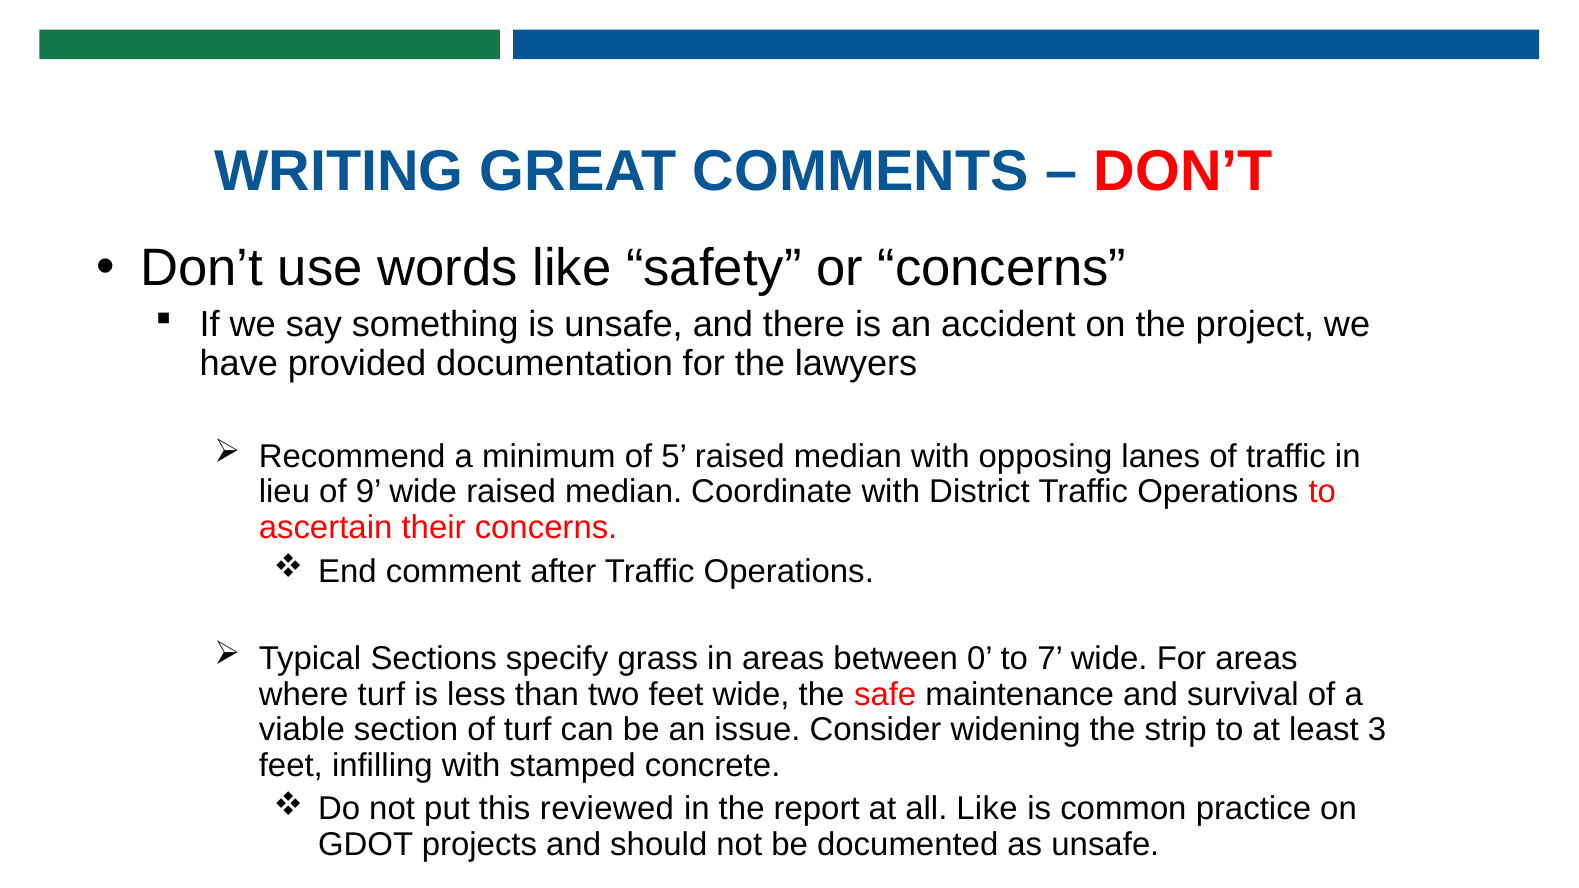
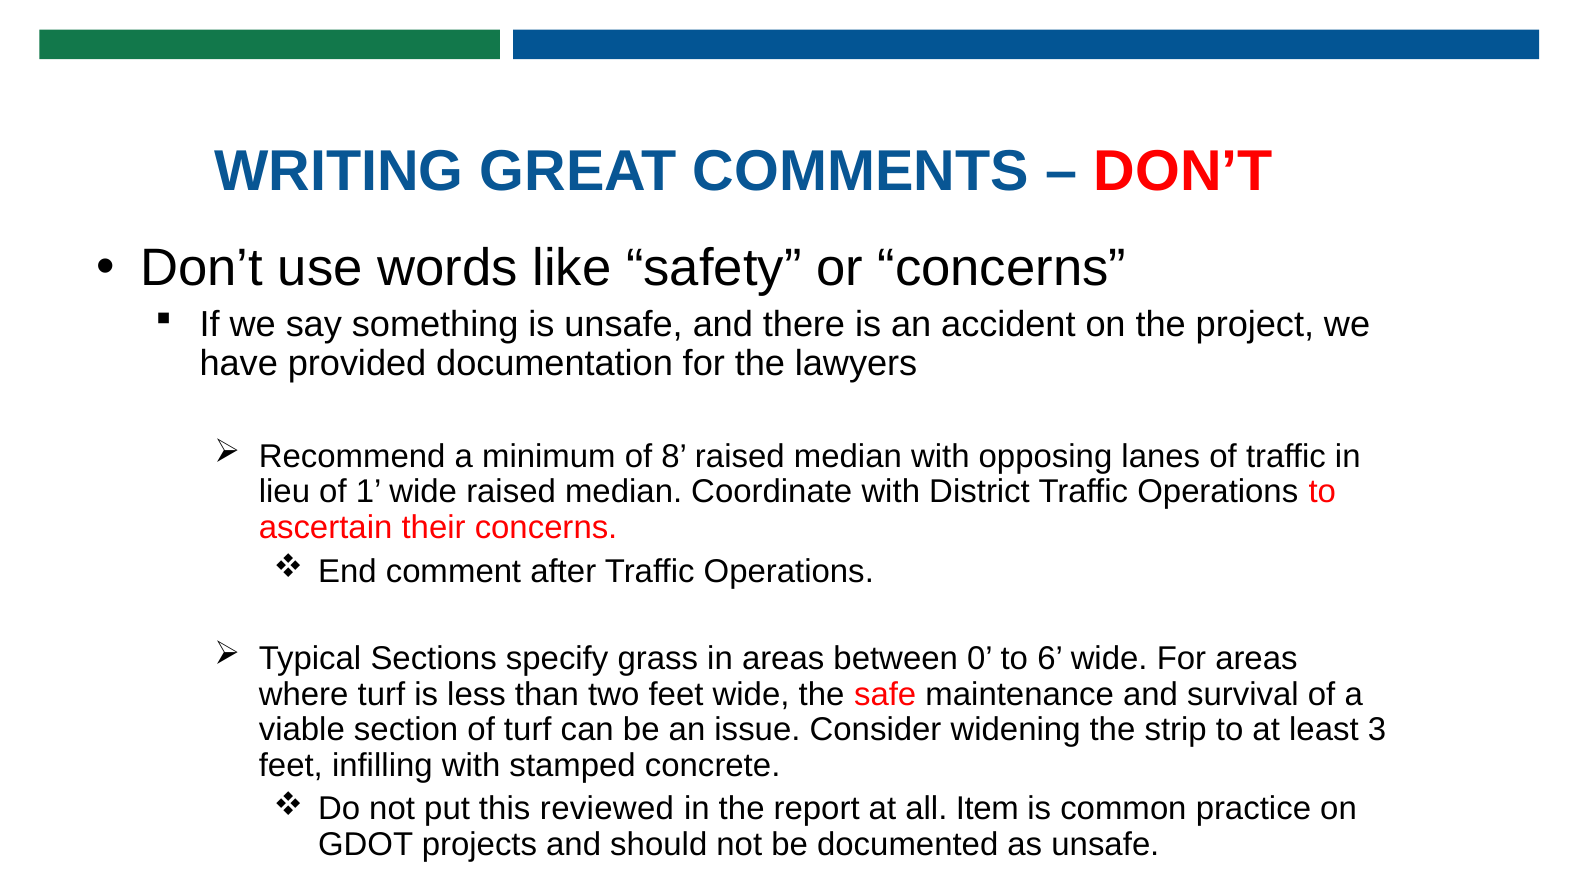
5: 5 -> 8
9: 9 -> 1
7: 7 -> 6
all Like: Like -> Item
